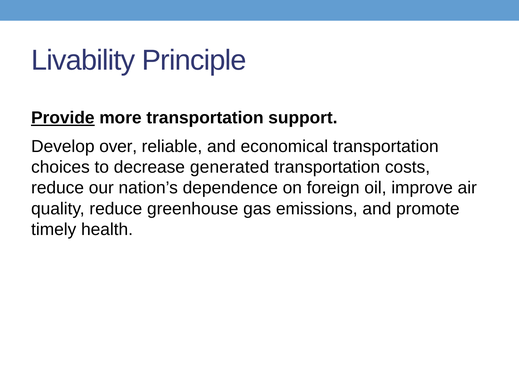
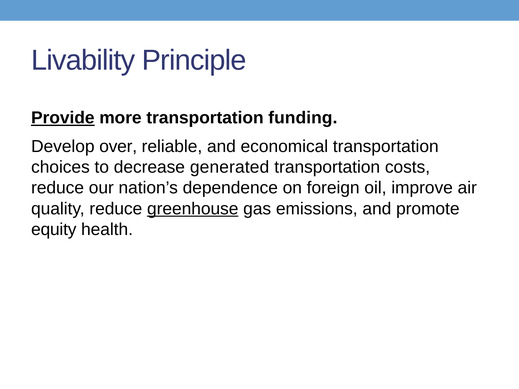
support: support -> funding
greenhouse underline: none -> present
timely: timely -> equity
